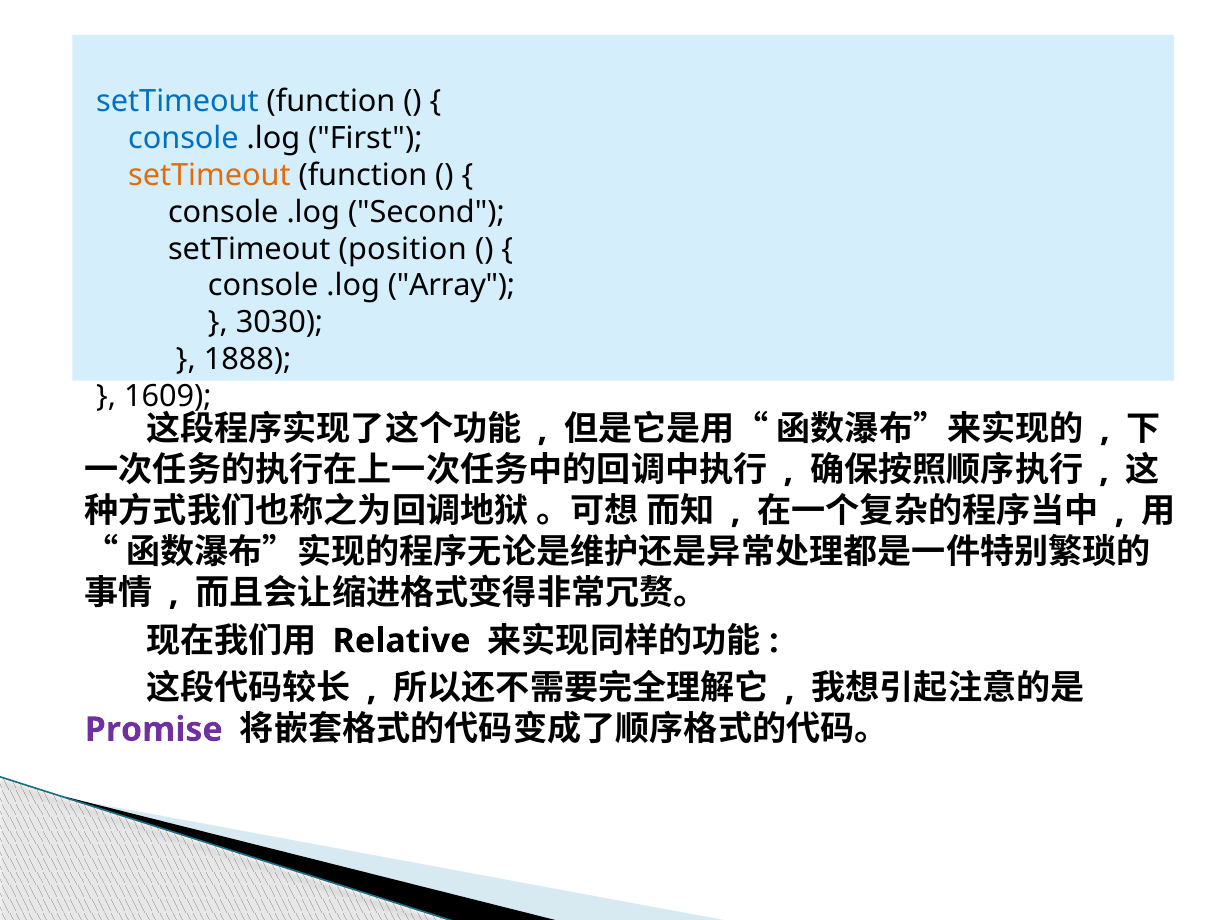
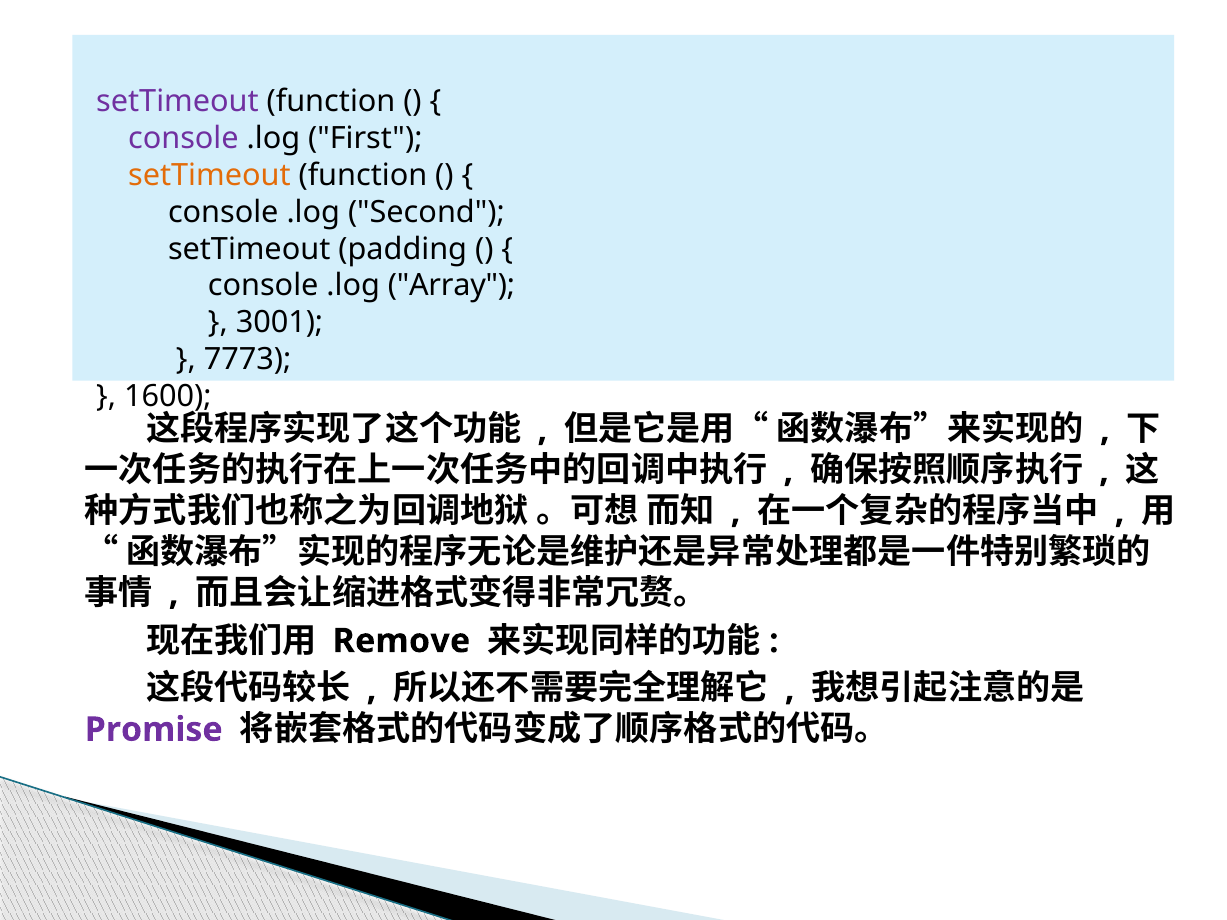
setTimeout at (177, 102) colour: blue -> purple
console at (183, 139) colour: blue -> purple
position: position -> padding
3030: 3030 -> 3001
1888: 1888 -> 7773
1609: 1609 -> 1600
Relative: Relative -> Remove
